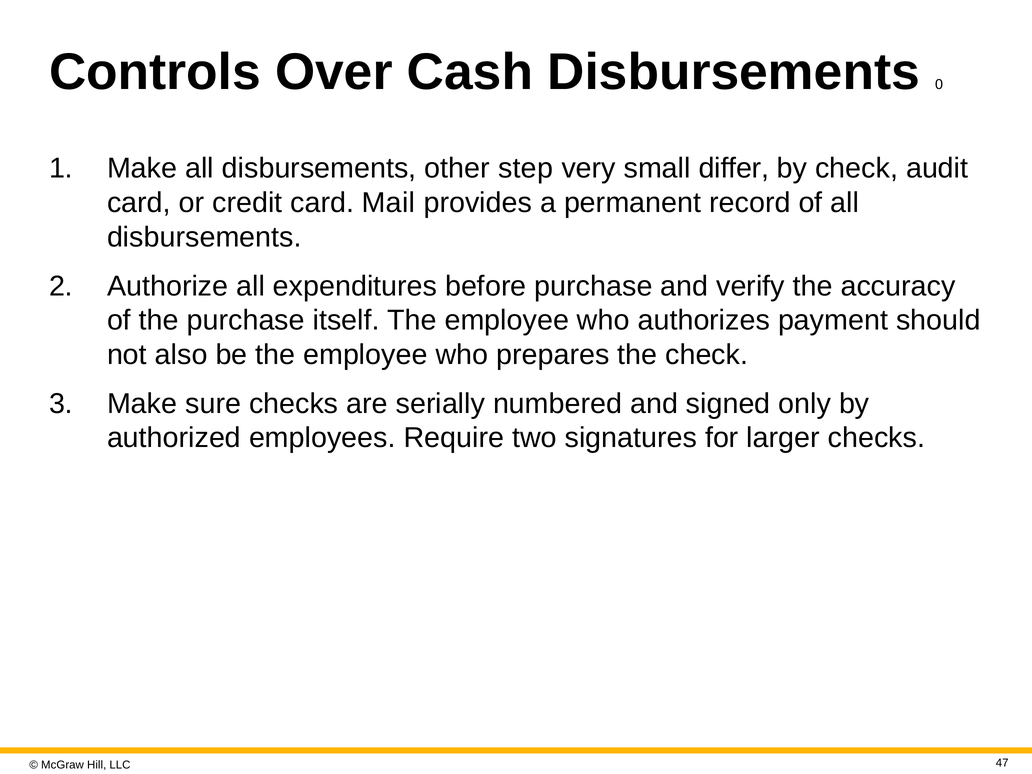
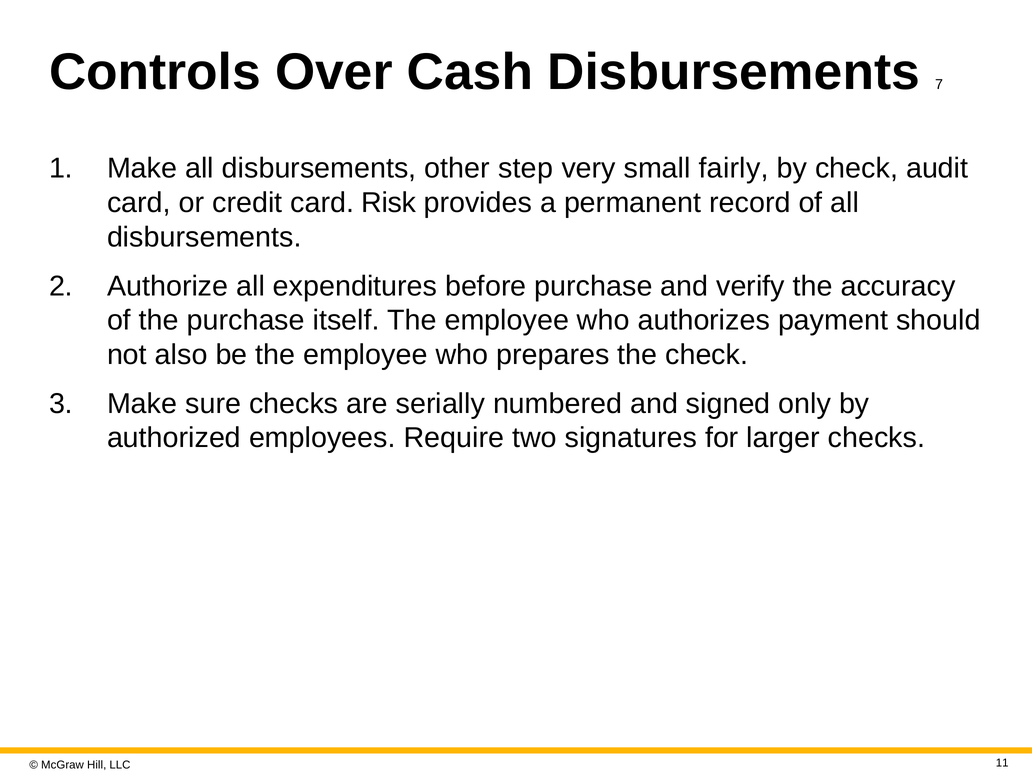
0: 0 -> 7
differ: differ -> fairly
Mail: Mail -> Risk
47: 47 -> 11
